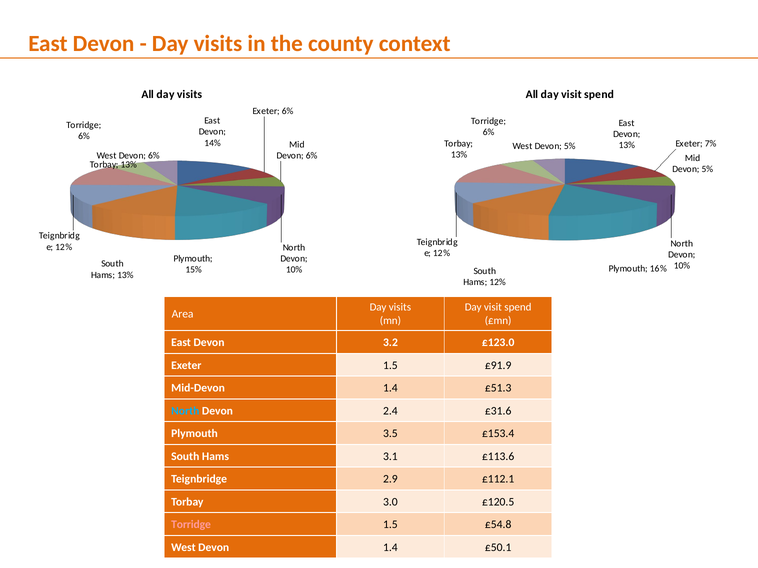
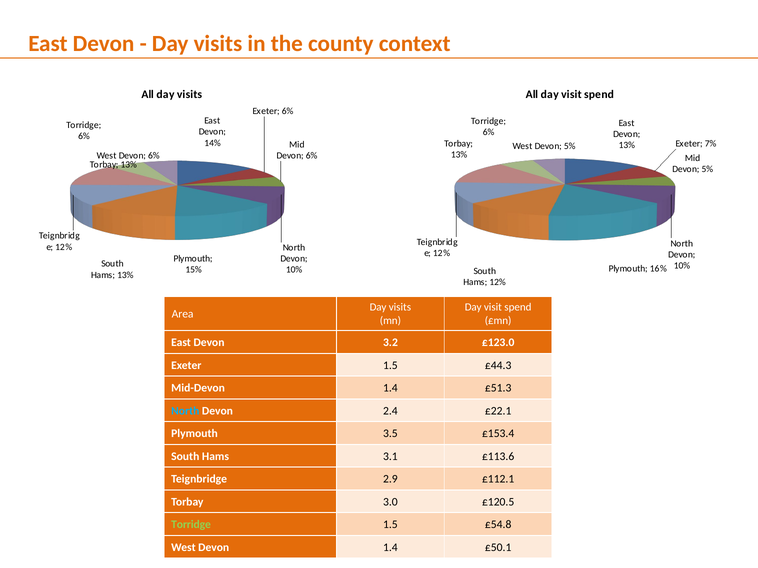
£91.9: £91.9 -> £44.3
£31.6: £31.6 -> £22.1
Torridge at (191, 525) colour: pink -> light green
